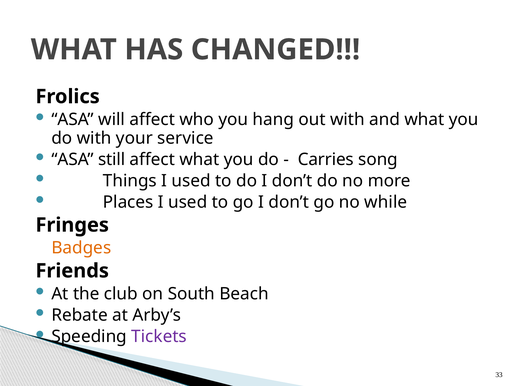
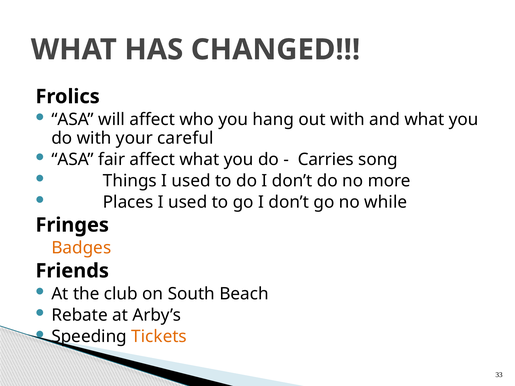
service: service -> careful
still: still -> fair
Tickets colour: purple -> orange
